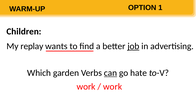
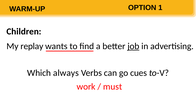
garden: garden -> always
can underline: present -> none
hate: hate -> cues
work at (113, 87): work -> must
